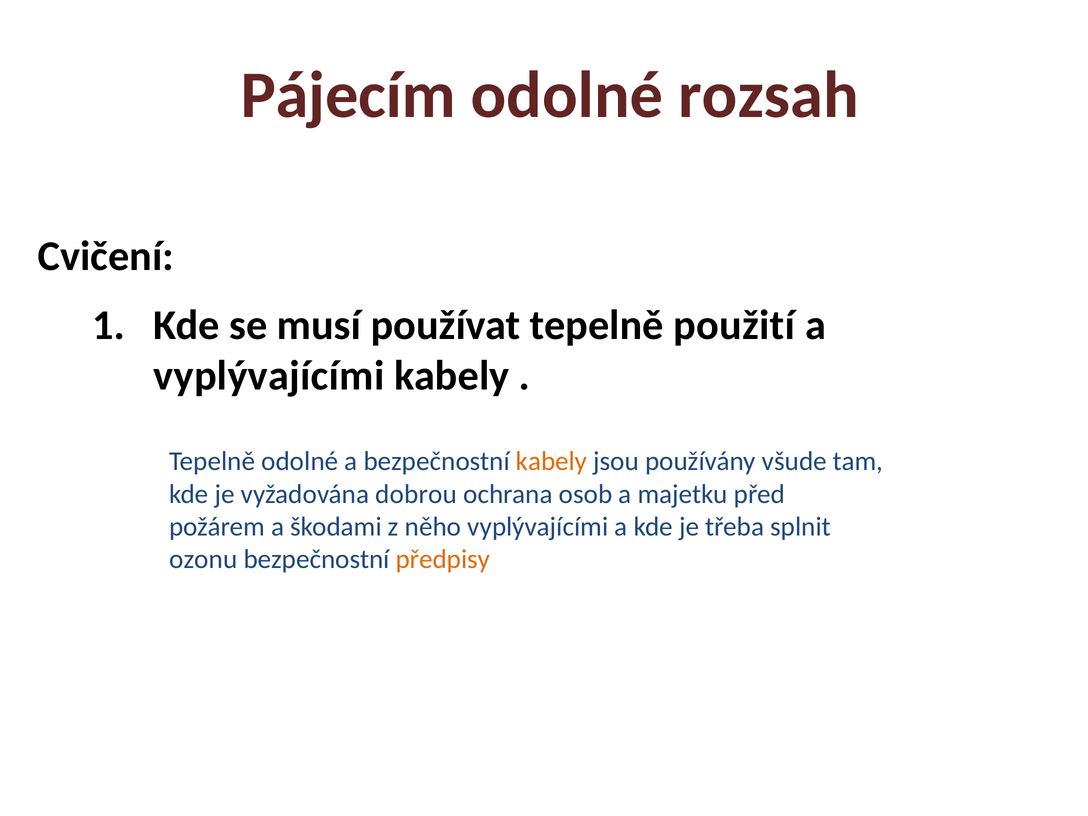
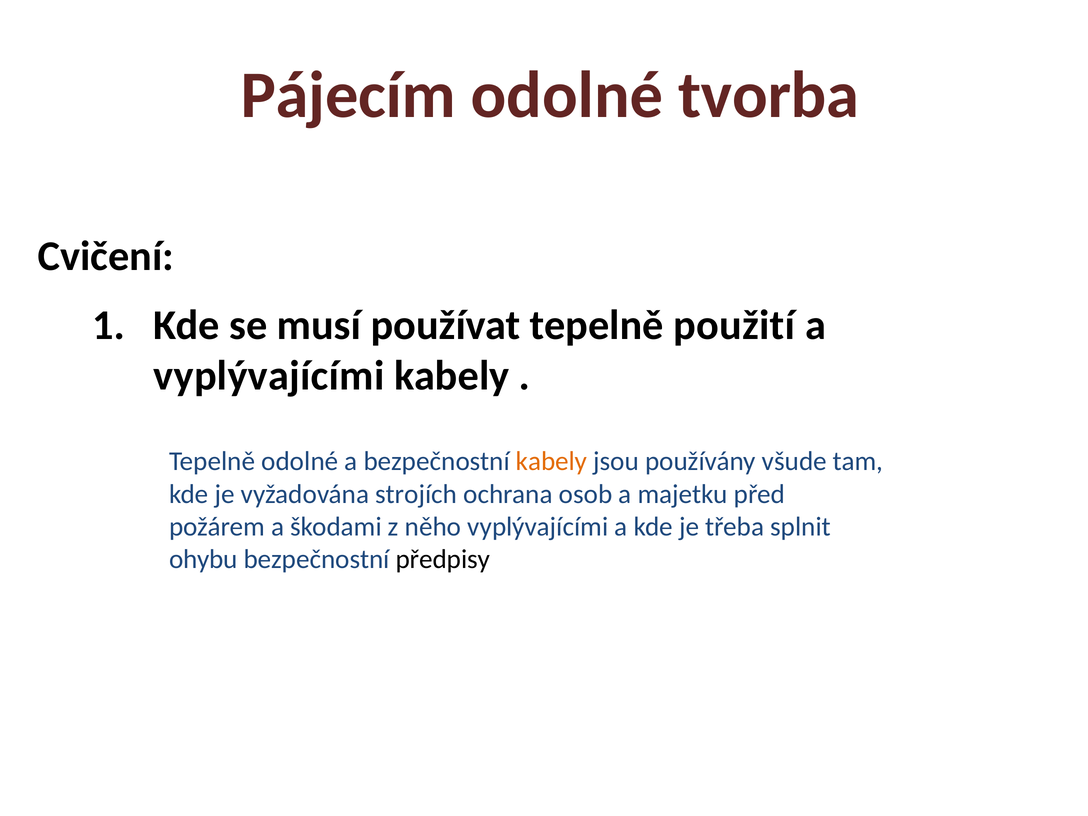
rozsah: rozsah -> tvorba
dobrou: dobrou -> strojích
ozonu: ozonu -> ohybu
předpisy colour: orange -> black
